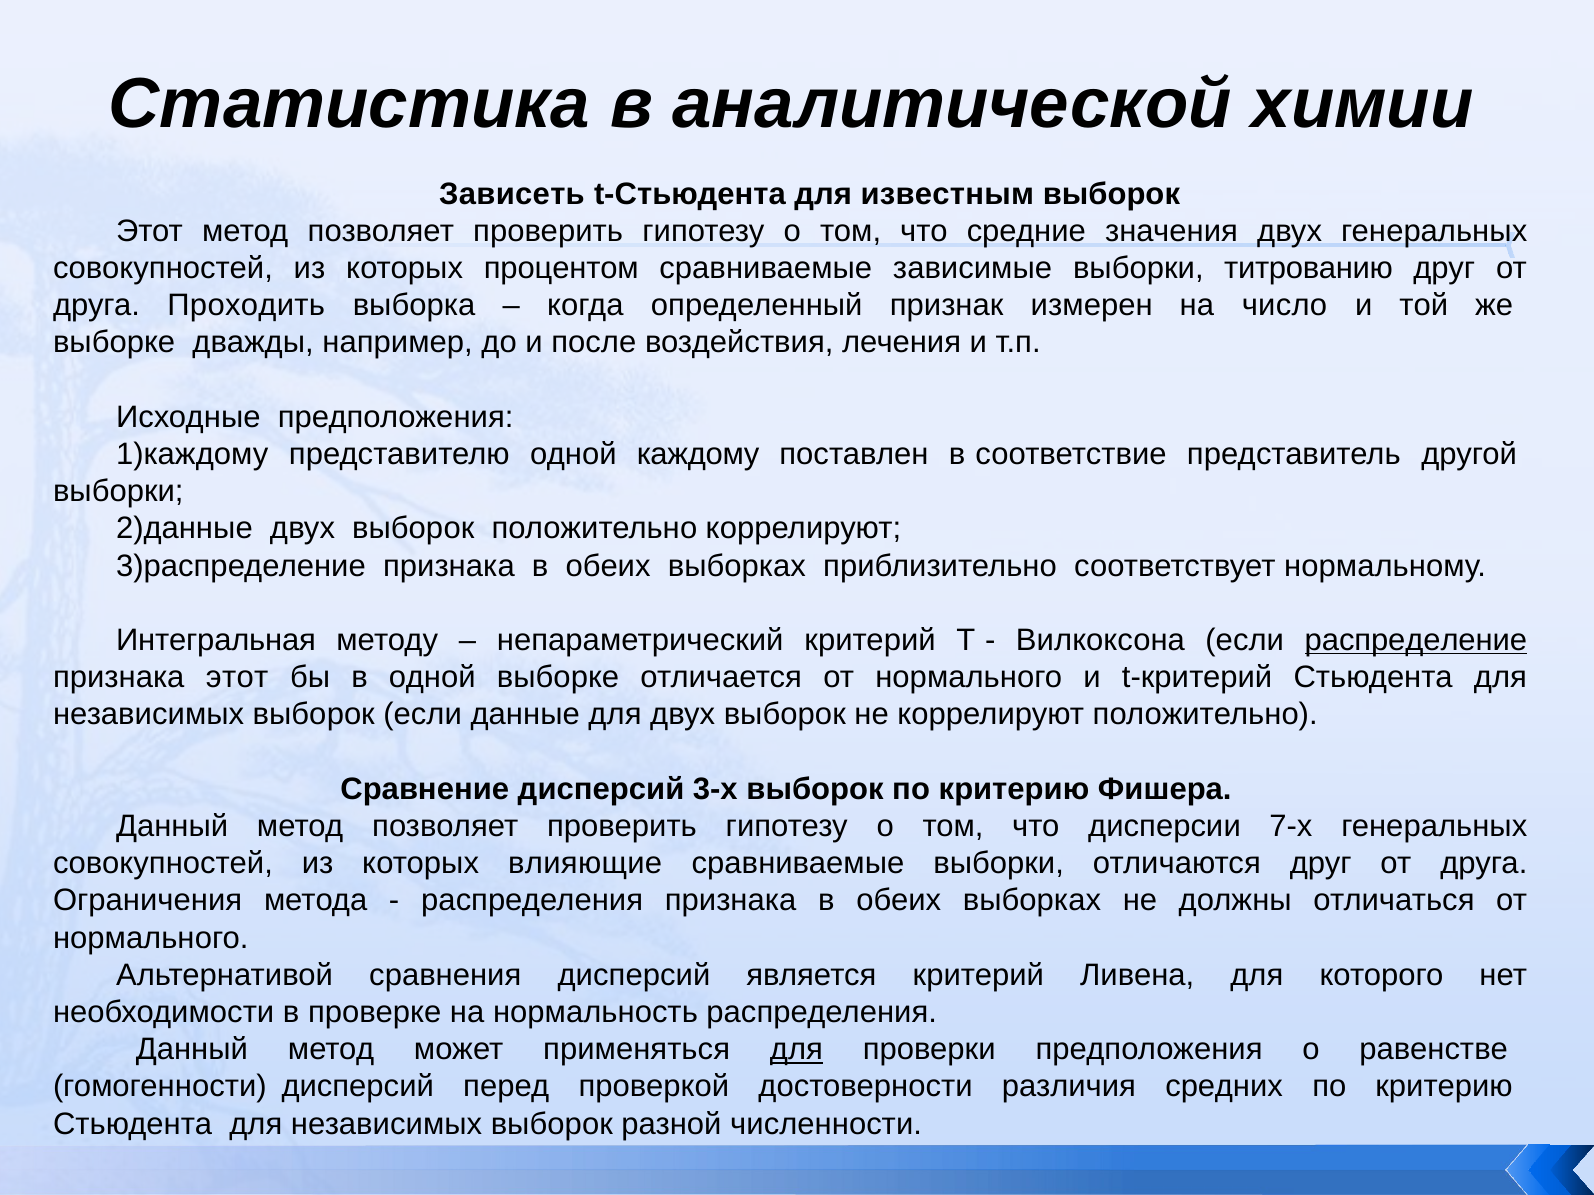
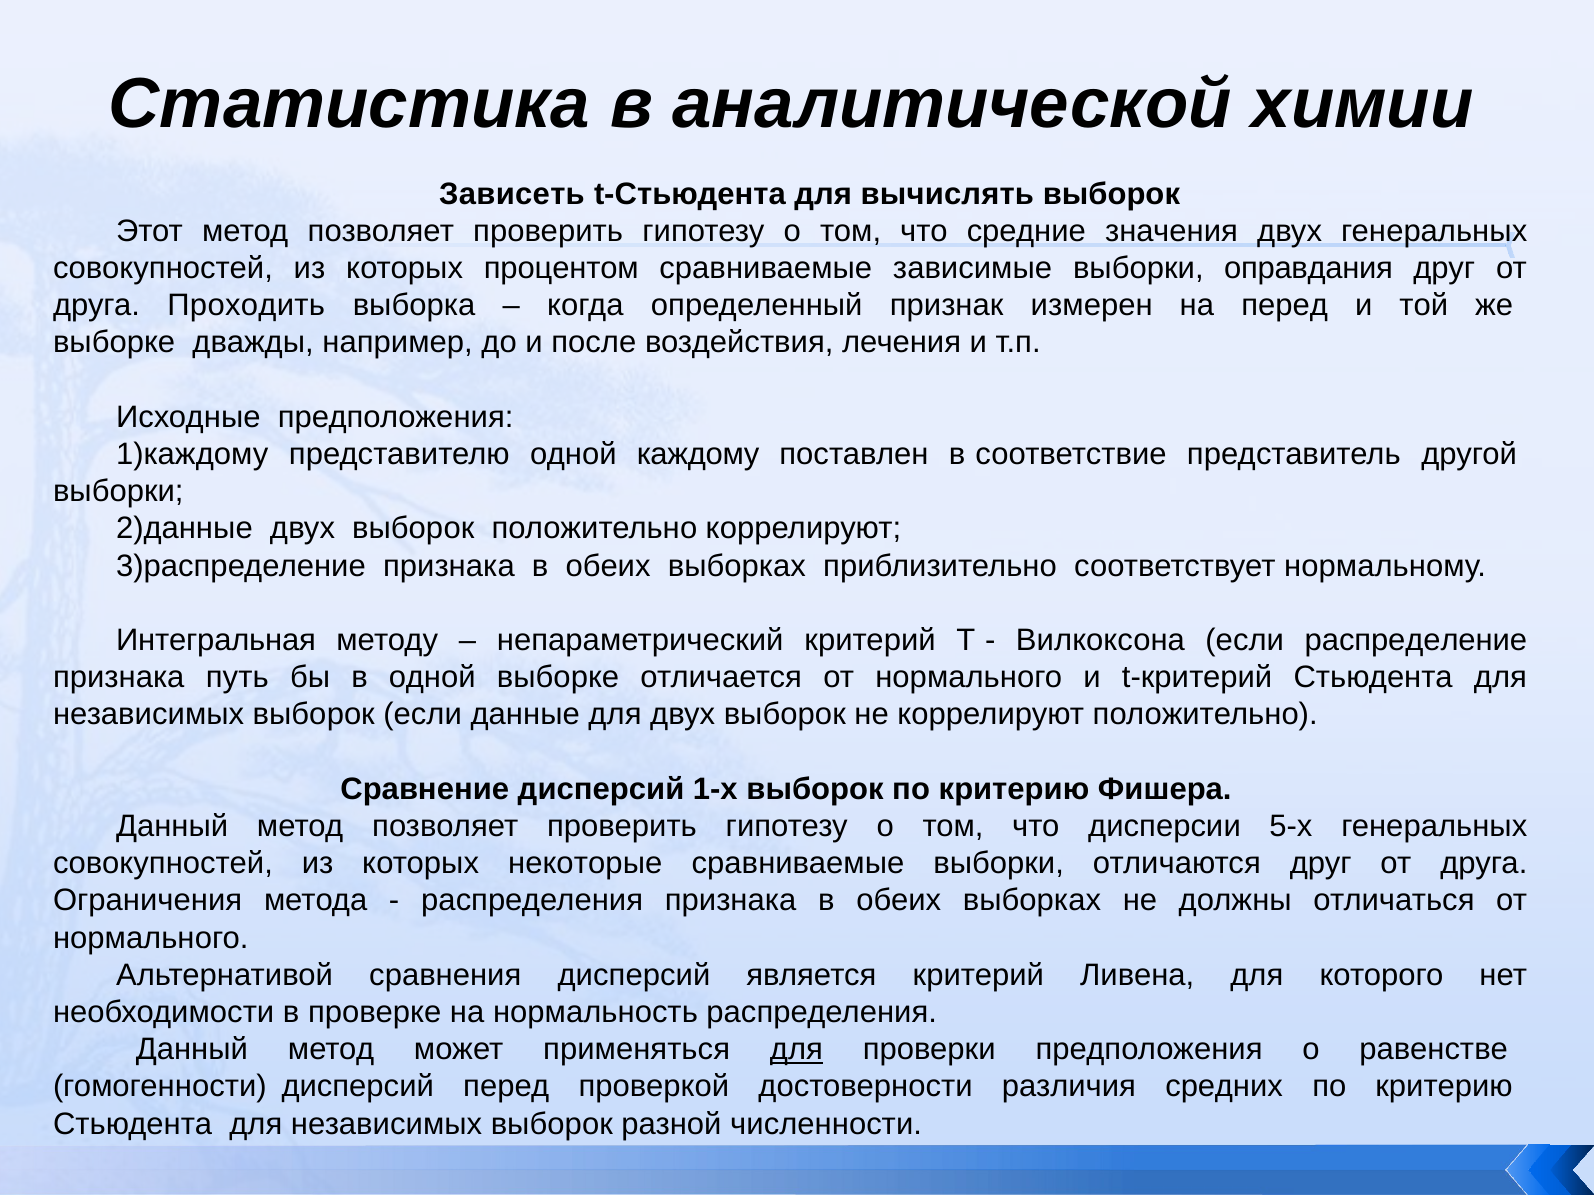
известным: известным -> вычислять
титрованию: титрованию -> оправдания
на число: число -> перед
распределение underline: present -> none
признака этот: этот -> путь
3-х: 3-х -> 1-х
7-х: 7-х -> 5-х
влияющие: влияющие -> некоторые
